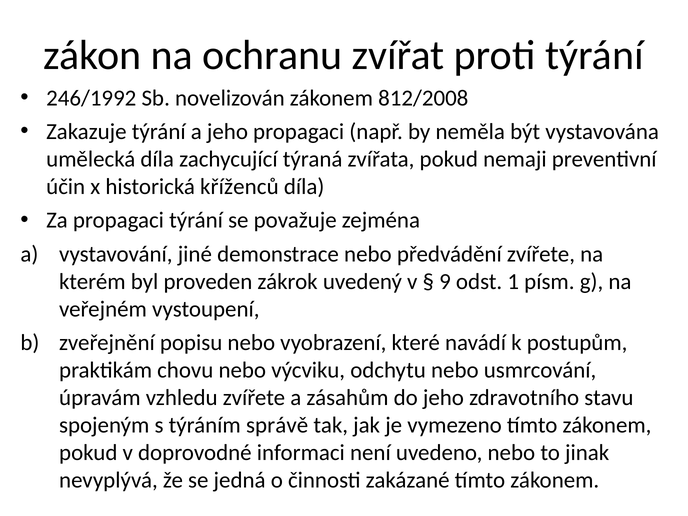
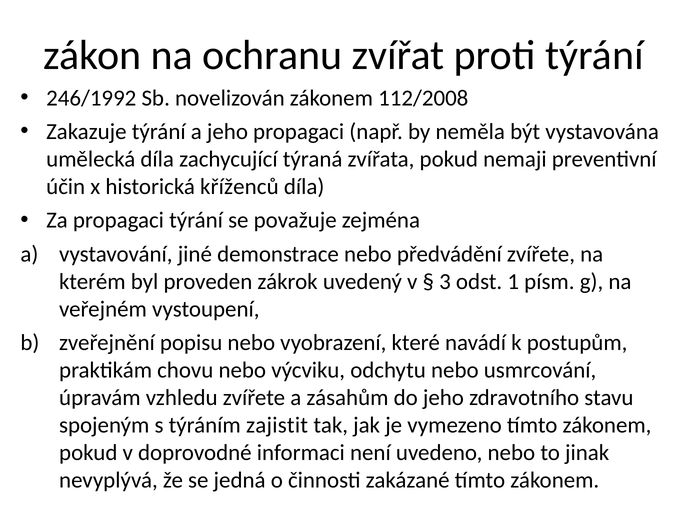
812/2008: 812/2008 -> 112/2008
9: 9 -> 3
správě: správě -> zajistit
